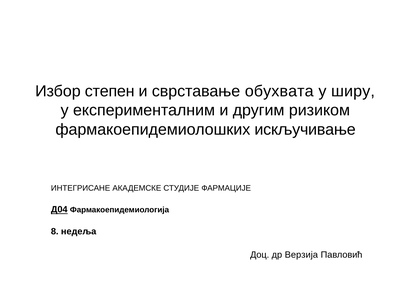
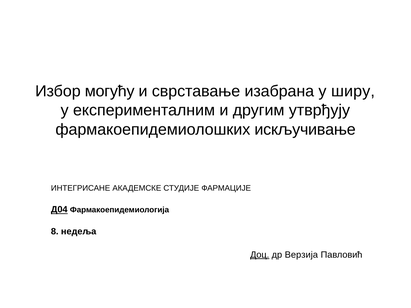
степен: степен -> могућу
обухвата: обухвата -> изабрана
ризиком: ризиком -> утврђују
Доц underline: none -> present
